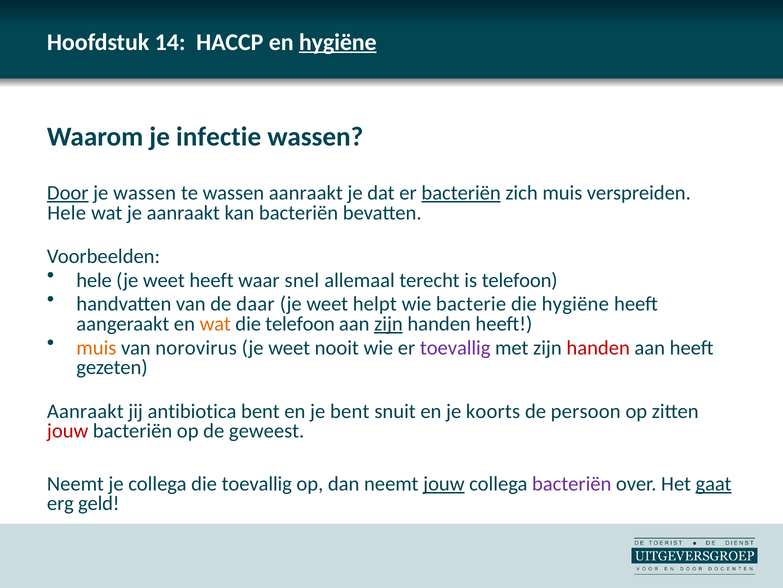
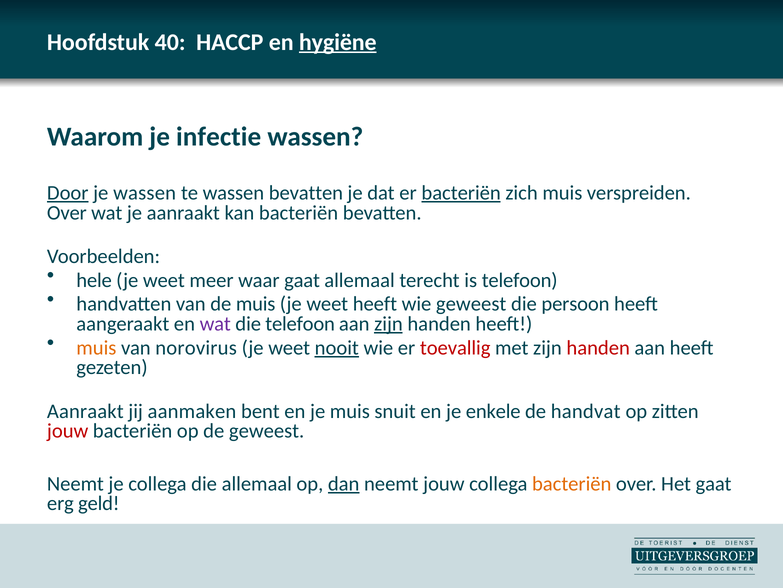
14: 14 -> 40
wassen aanraakt: aanraakt -> bevatten
Hele at (67, 213): Hele -> Over
weet heeft: heeft -> meer
waar snel: snel -> gaat
de daar: daar -> muis
weet helpt: helpt -> heeft
wie bacterie: bacterie -> geweest
die hygiëne: hygiëne -> persoon
wat at (215, 324) colour: orange -> purple
nooit underline: none -> present
toevallig at (455, 347) colour: purple -> red
antibiotica: antibiotica -> aanmaken
je bent: bent -> muis
koorts: koorts -> enkele
persoon: persoon -> handvat
die toevallig: toevallig -> allemaal
dan underline: none -> present
jouw at (444, 483) underline: present -> none
bacteriën at (572, 483) colour: purple -> orange
gaat at (714, 483) underline: present -> none
